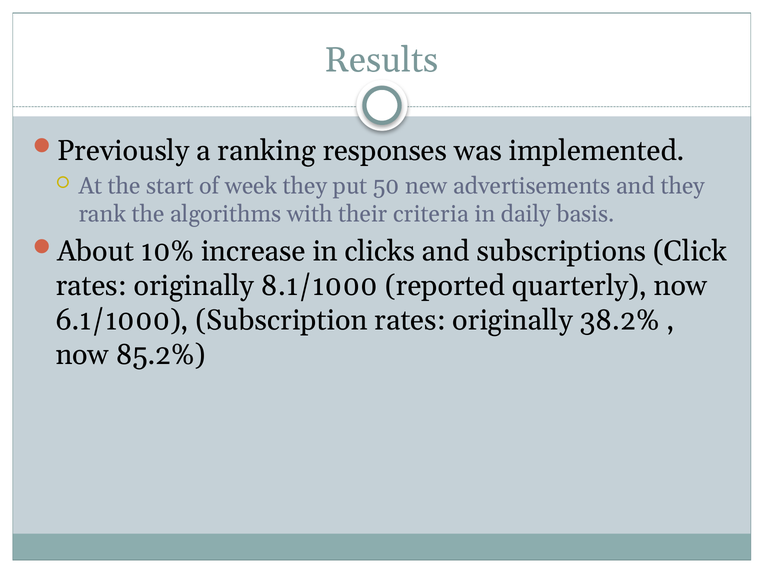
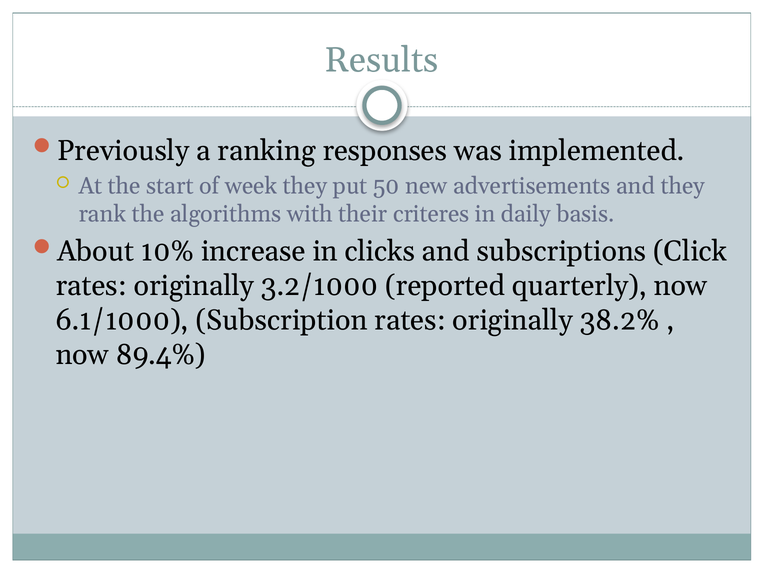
criteria: criteria -> criteres
8.1/1000: 8.1/1000 -> 3.2/1000
85.2%: 85.2% -> 89.4%
